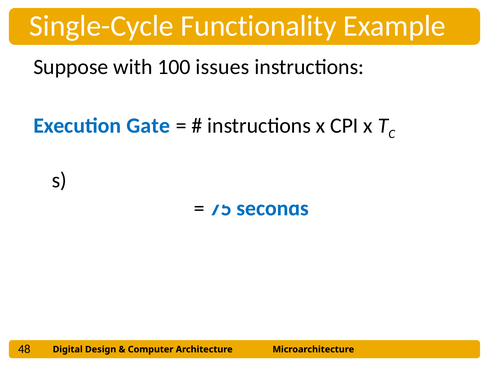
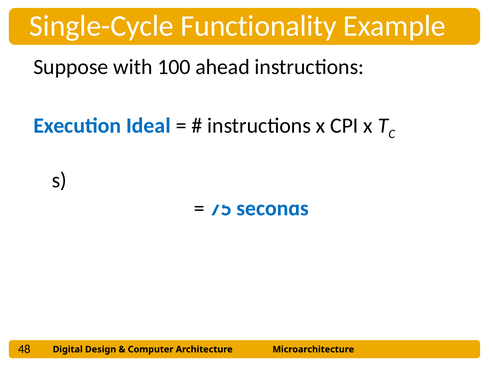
issues: issues -> ahead
Gate: Gate -> Ideal
